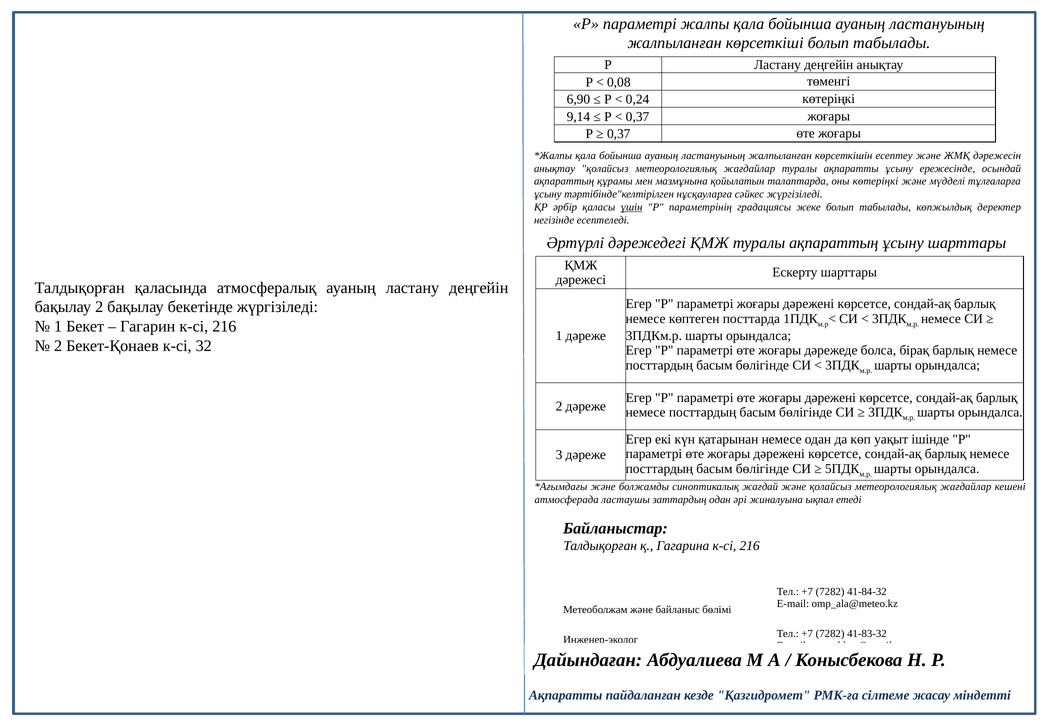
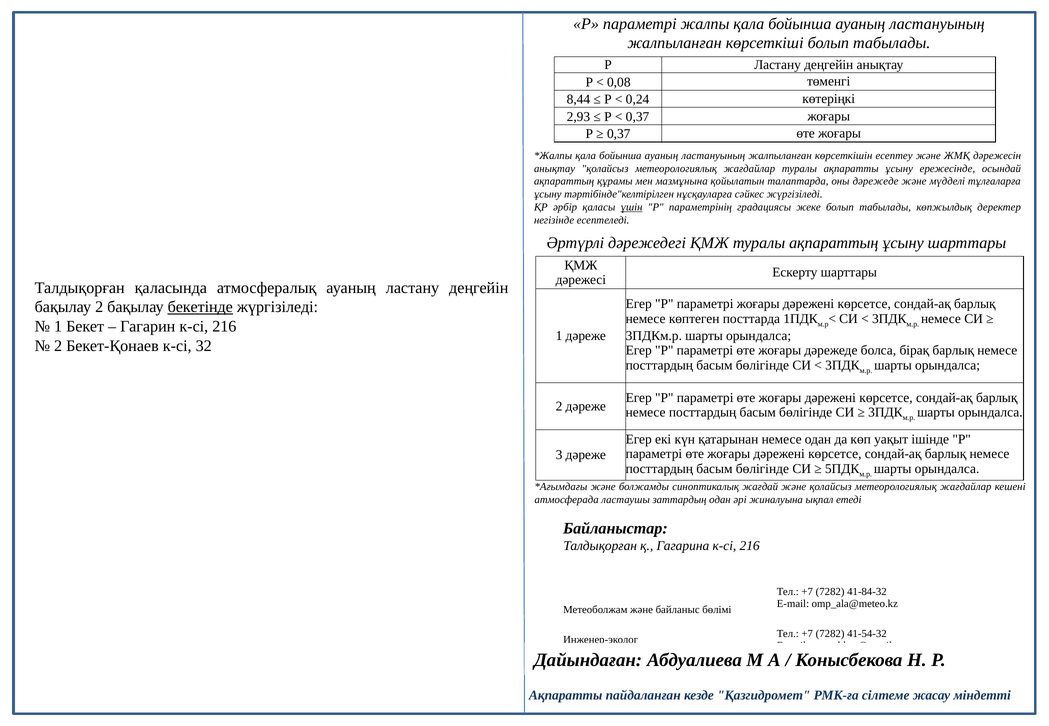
6,90: 6,90 -> 8,44
9,14: 9,14 -> 2,93
оны көтеріңкі: көтеріңкі -> дәрежеде
бекетінде underline: none -> present
41-83-32: 41-83-32 -> 41-54-32
